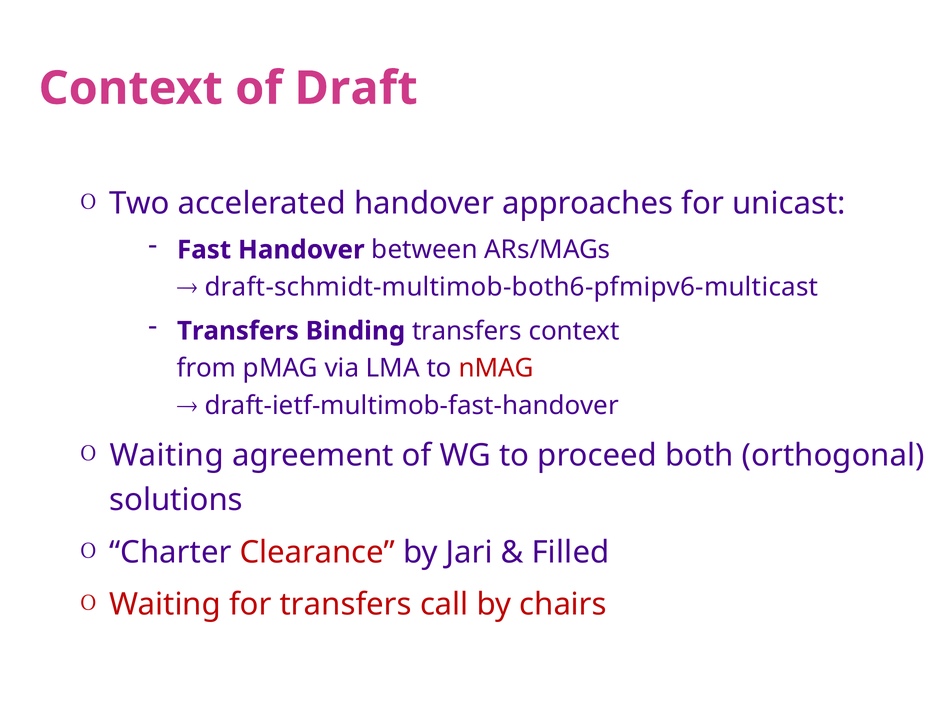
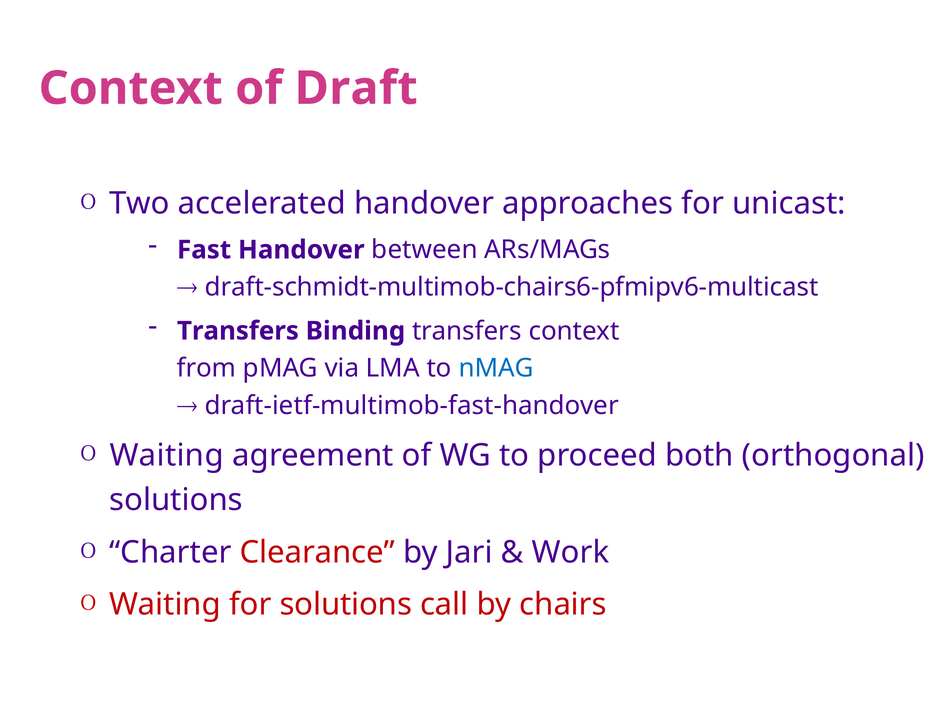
draft-schmidt-multimob-both6-pfmipv6-multicast: draft-schmidt-multimob-both6-pfmipv6-multicast -> draft-schmidt-multimob-chairs6-pfmipv6-multicast
nMAG colour: red -> blue
Filled: Filled -> Work
for transfers: transfers -> solutions
